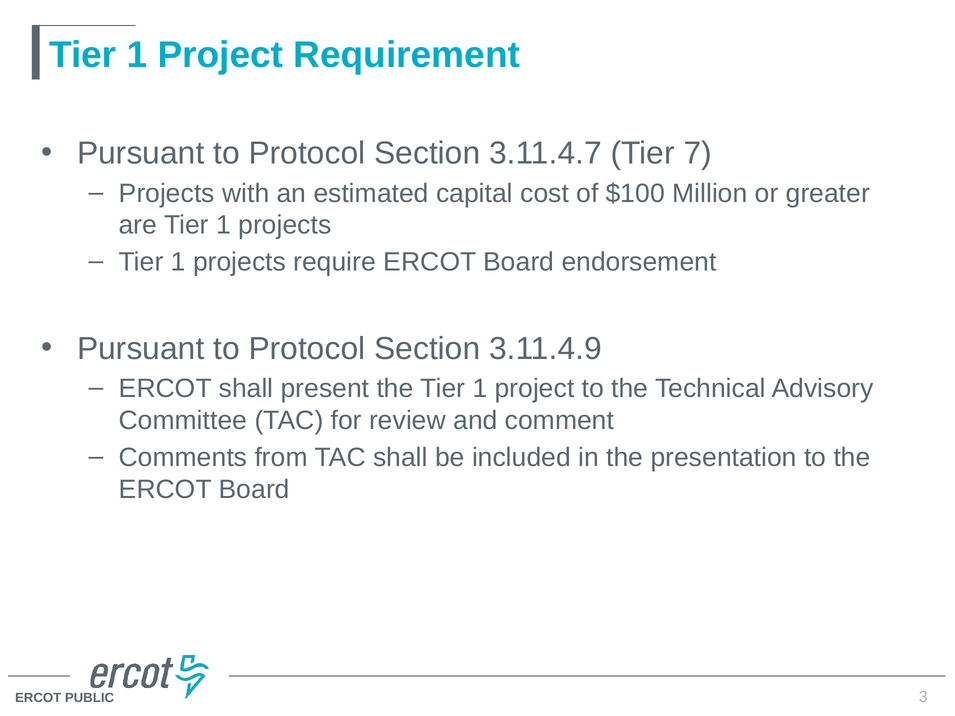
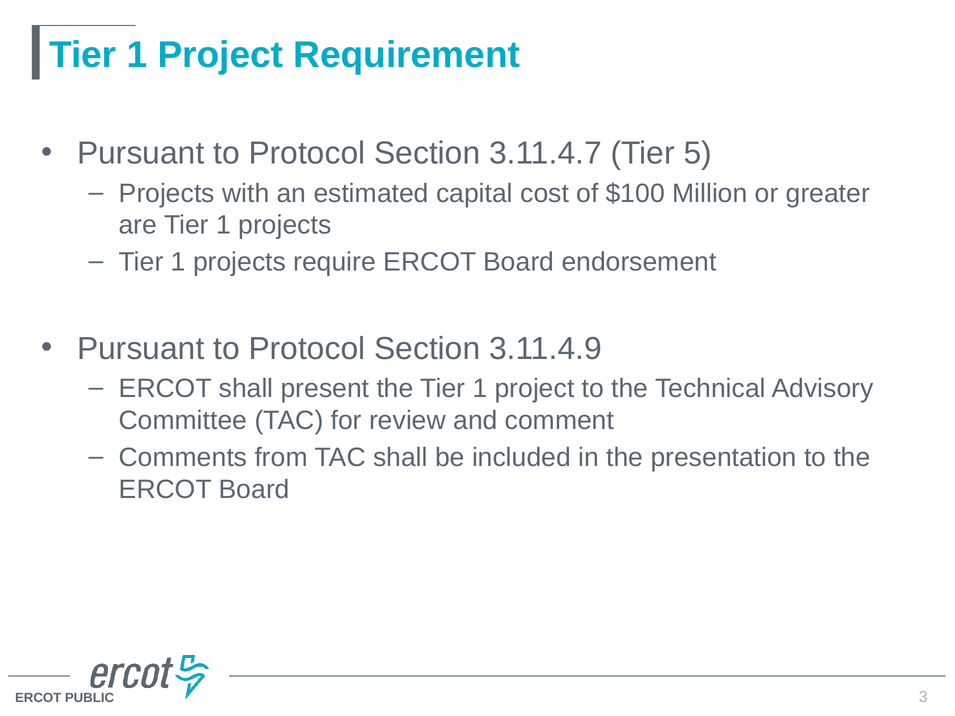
7: 7 -> 5
